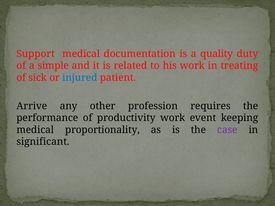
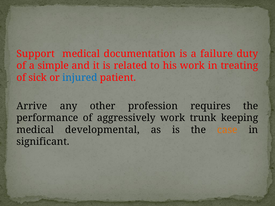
quality: quality -> failure
productivity: productivity -> aggressively
event: event -> trunk
proportionality: proportionality -> developmental
case colour: purple -> orange
